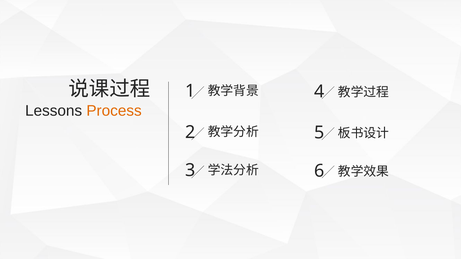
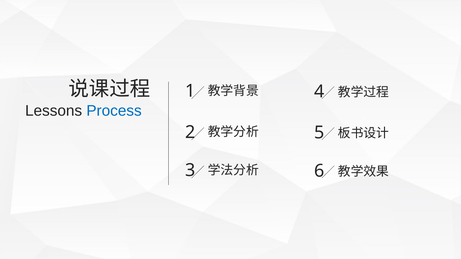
Process colour: orange -> blue
